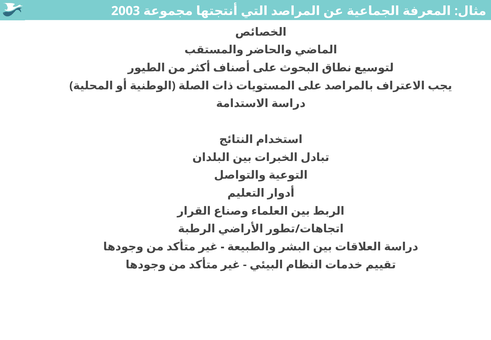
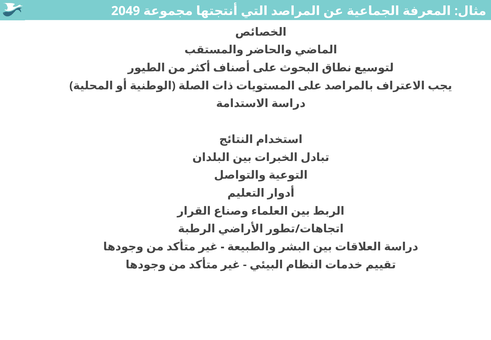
2003: 2003 -> 2049
